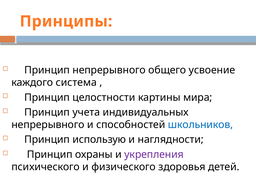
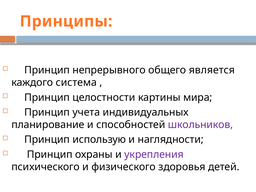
усвоение: усвоение -> является
непрерывного at (48, 125): непрерывного -> планирование
школьников colour: blue -> purple
